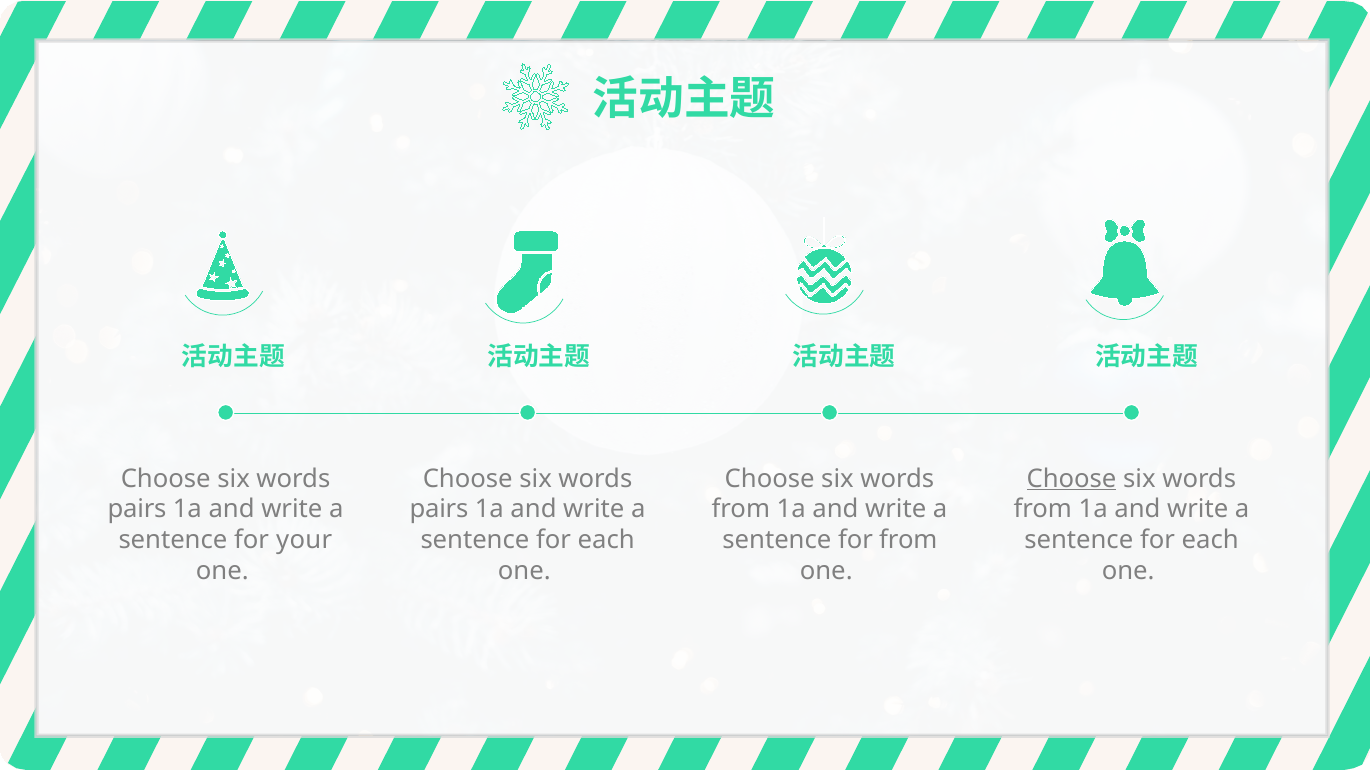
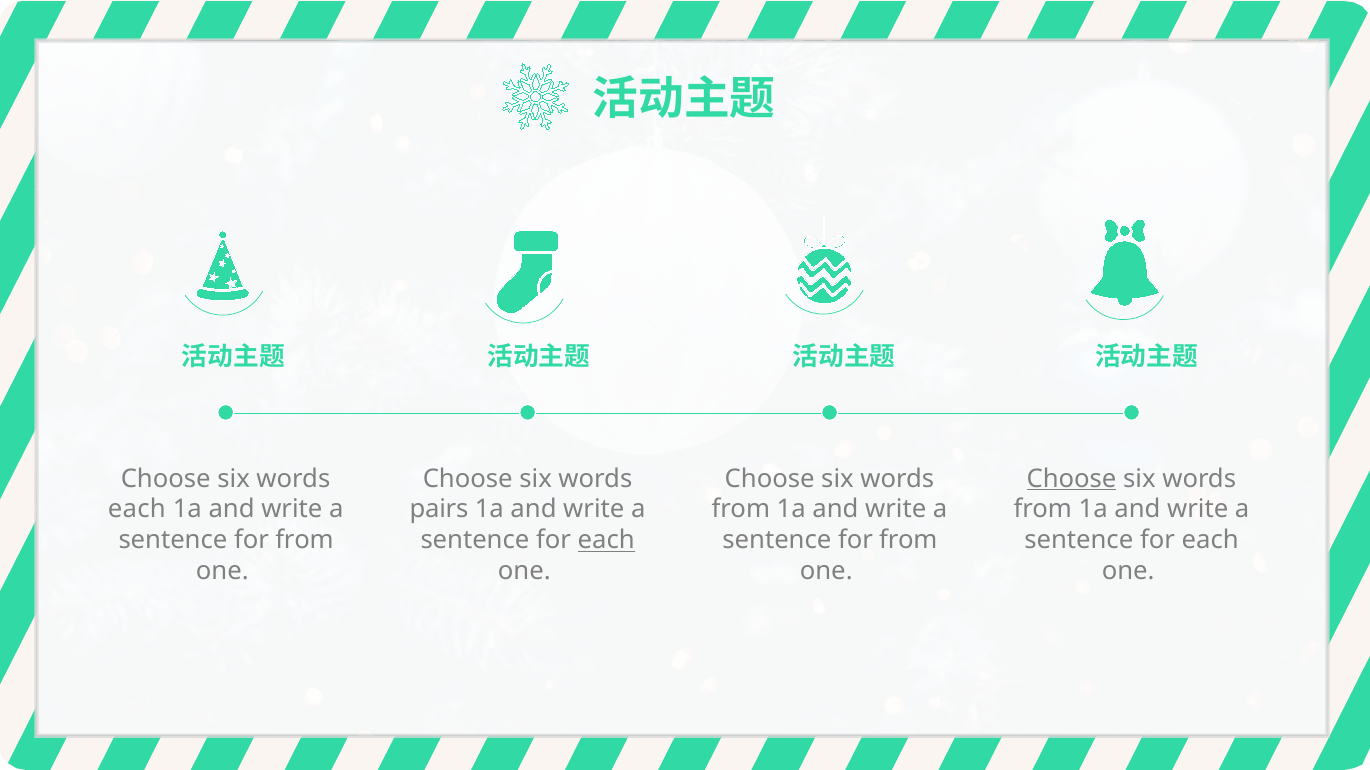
pairs at (137, 510): pairs -> each
your at (304, 541): your -> from
each at (606, 541) underline: none -> present
